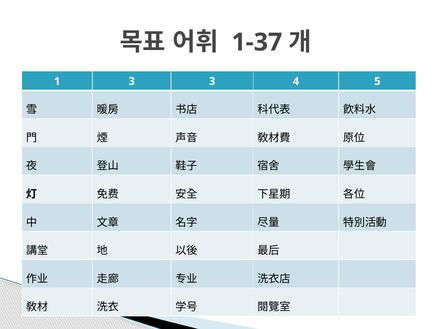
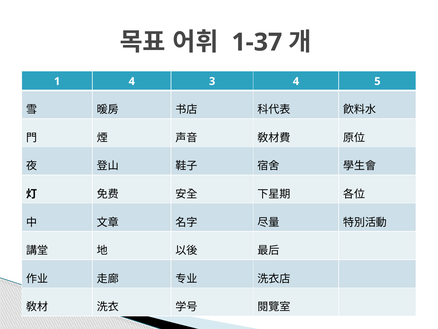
1 3: 3 -> 4
